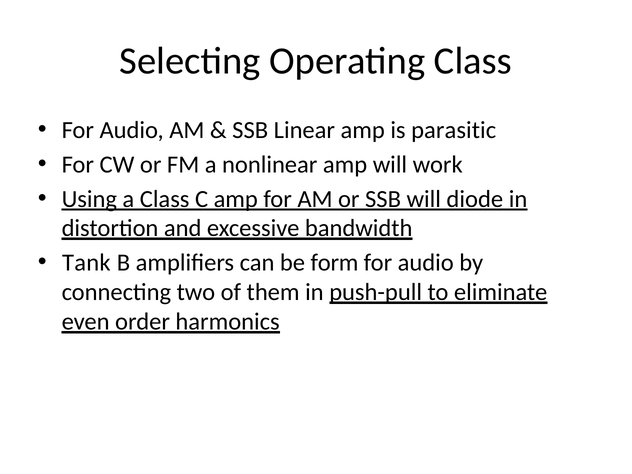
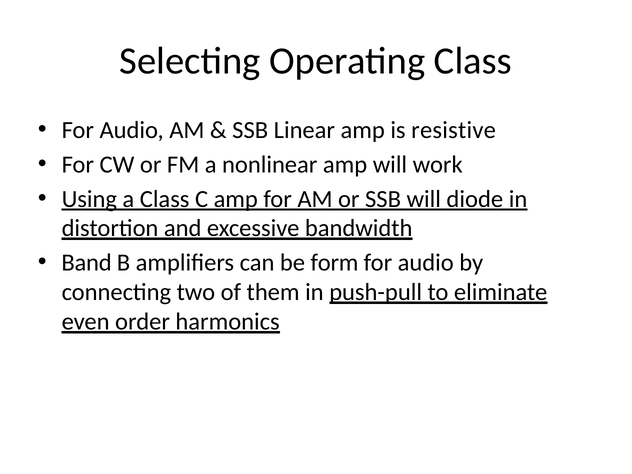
parasitic: parasitic -> resistive
Tank: Tank -> Band
